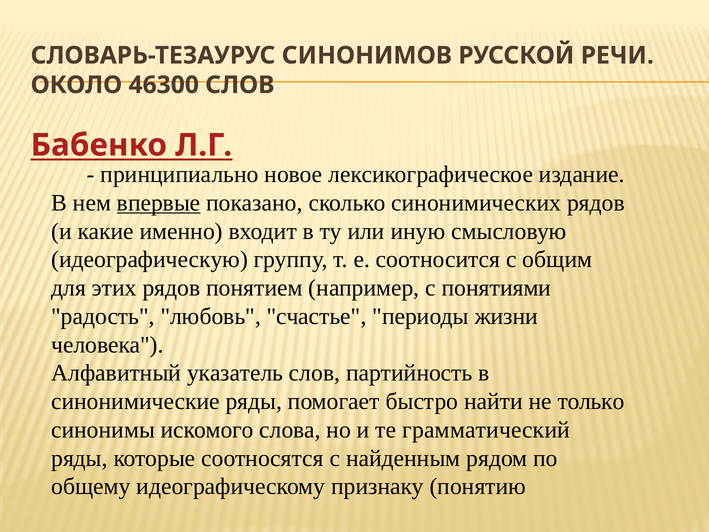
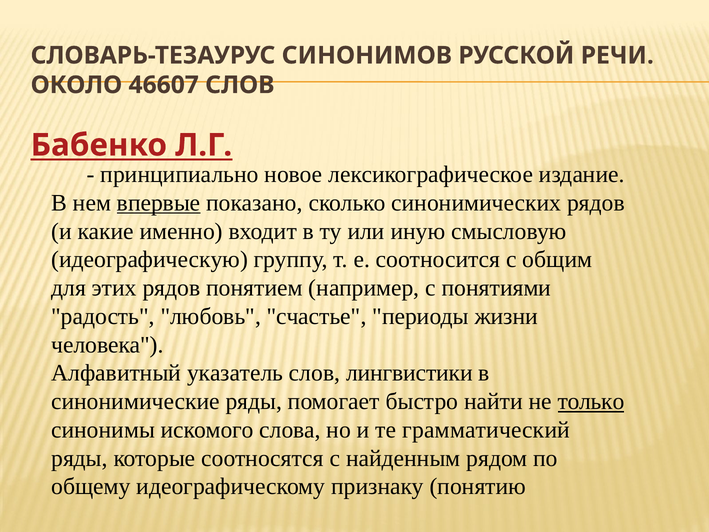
46300: 46300 -> 46607
партийность: партийность -> лингвистики
только underline: none -> present
